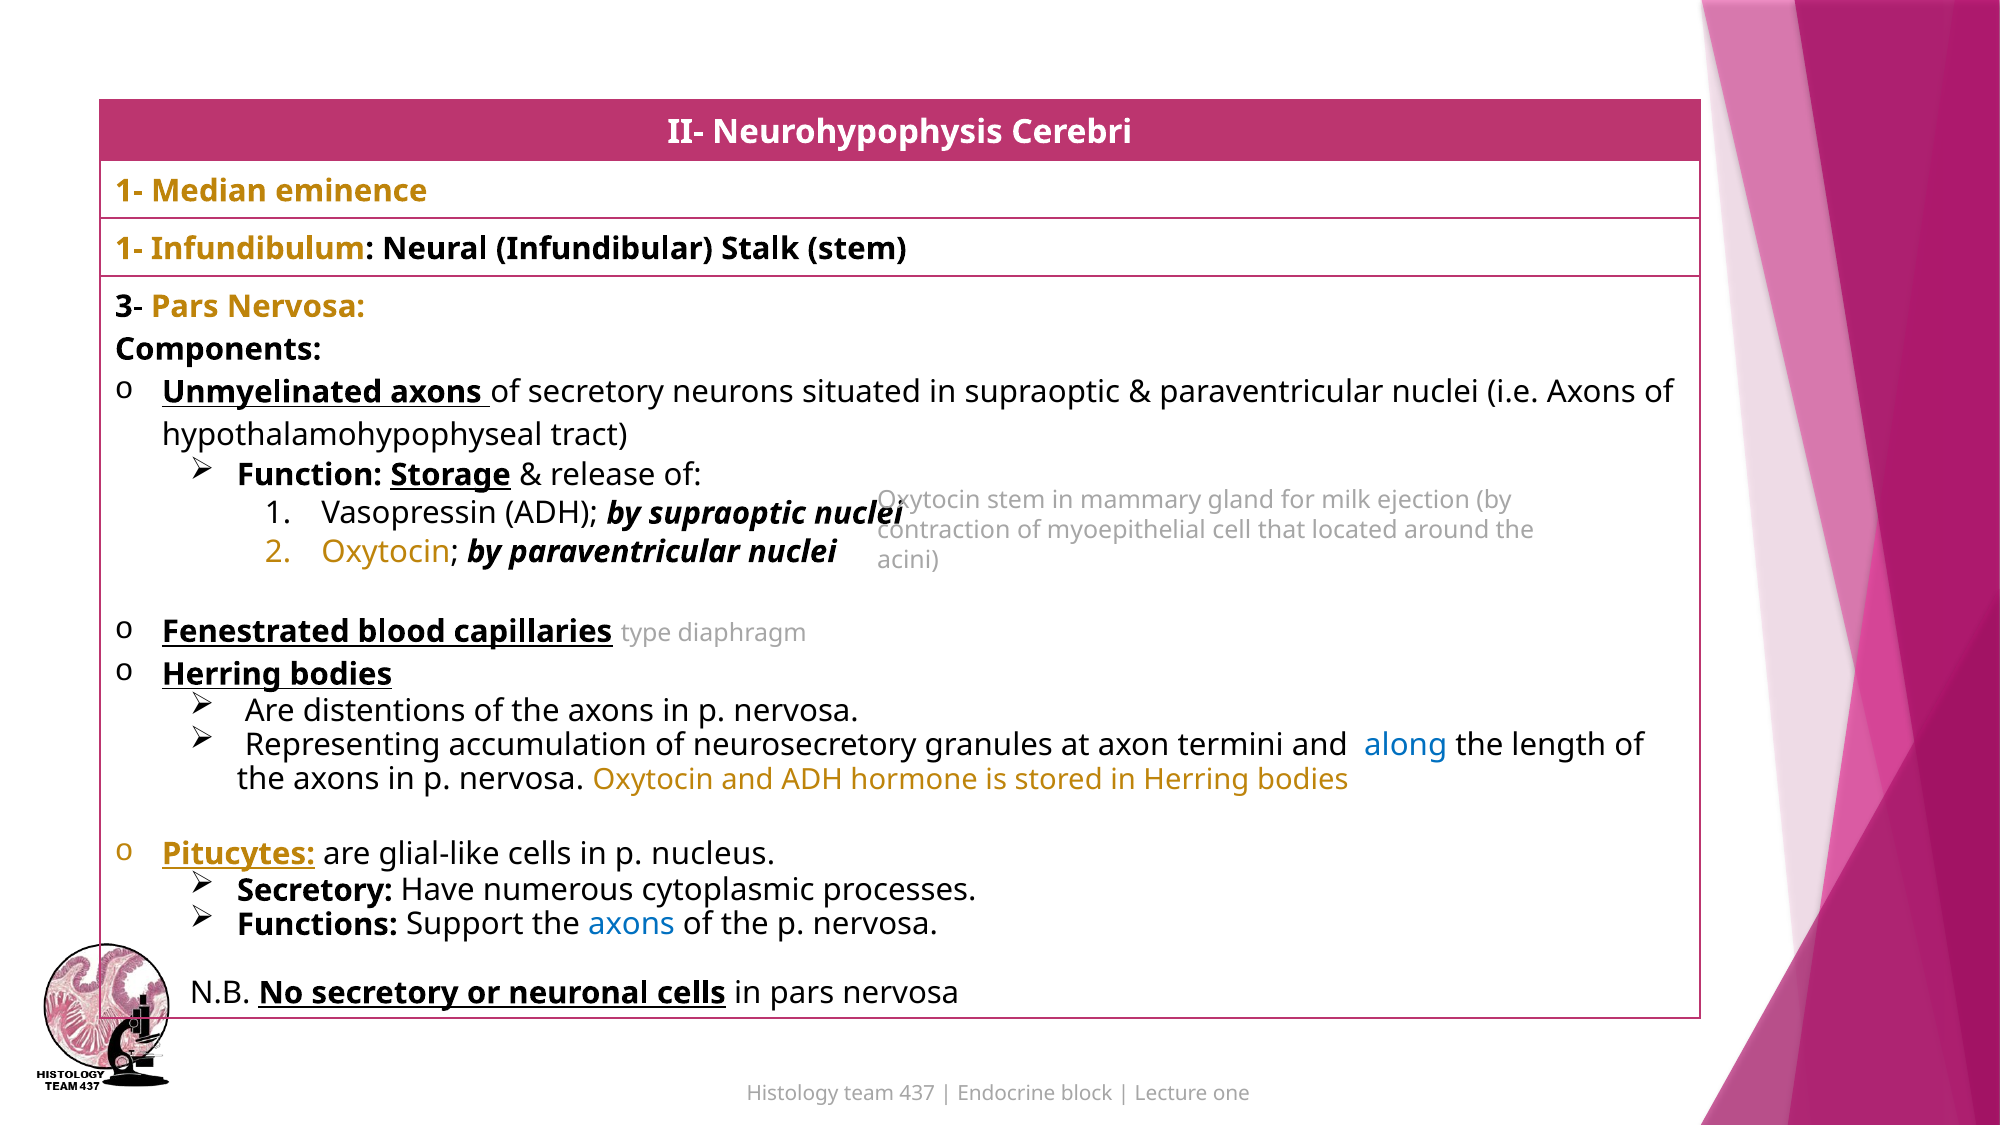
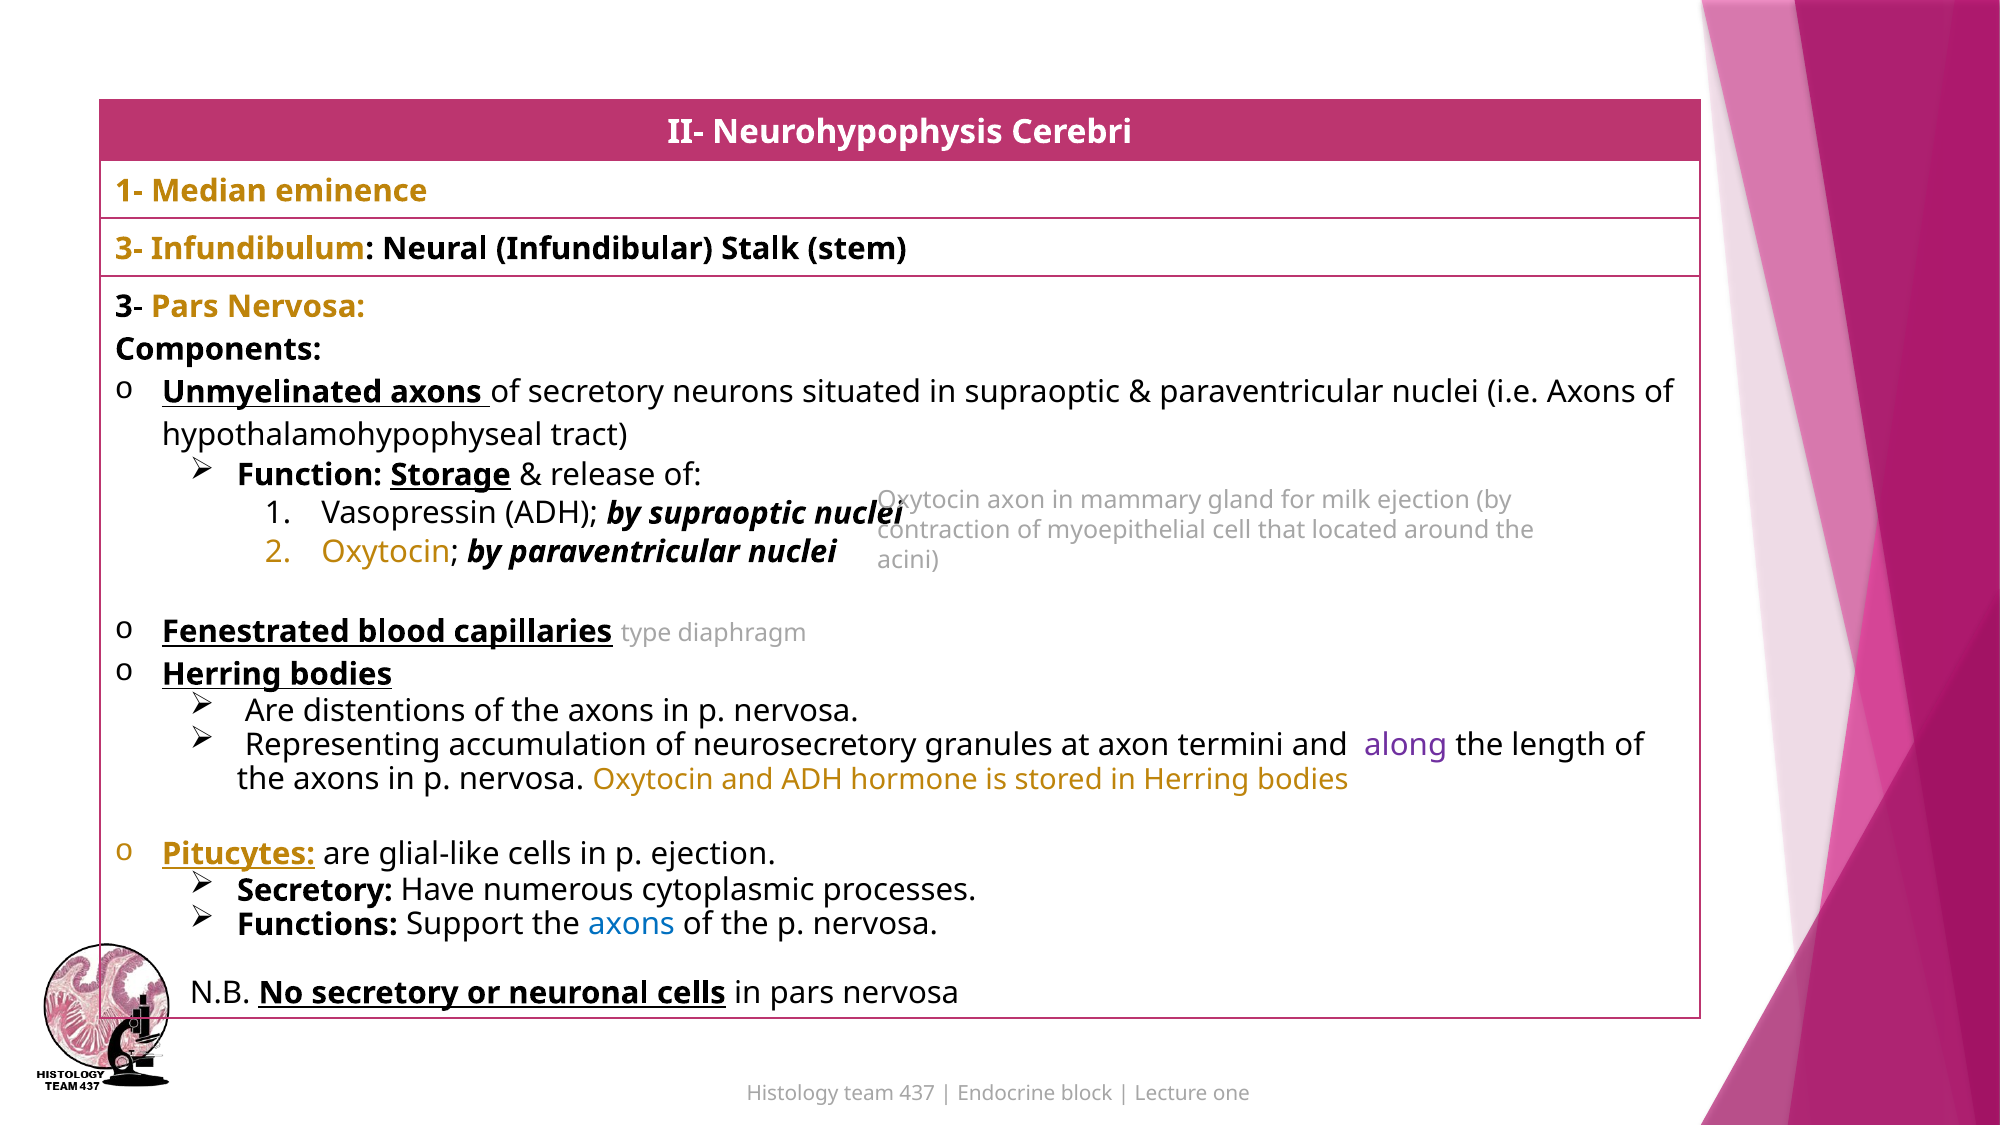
1- at (129, 249): 1- -> 3-
Oxytocin stem: stem -> axon
along colour: blue -> purple
p nucleus: nucleus -> ejection
